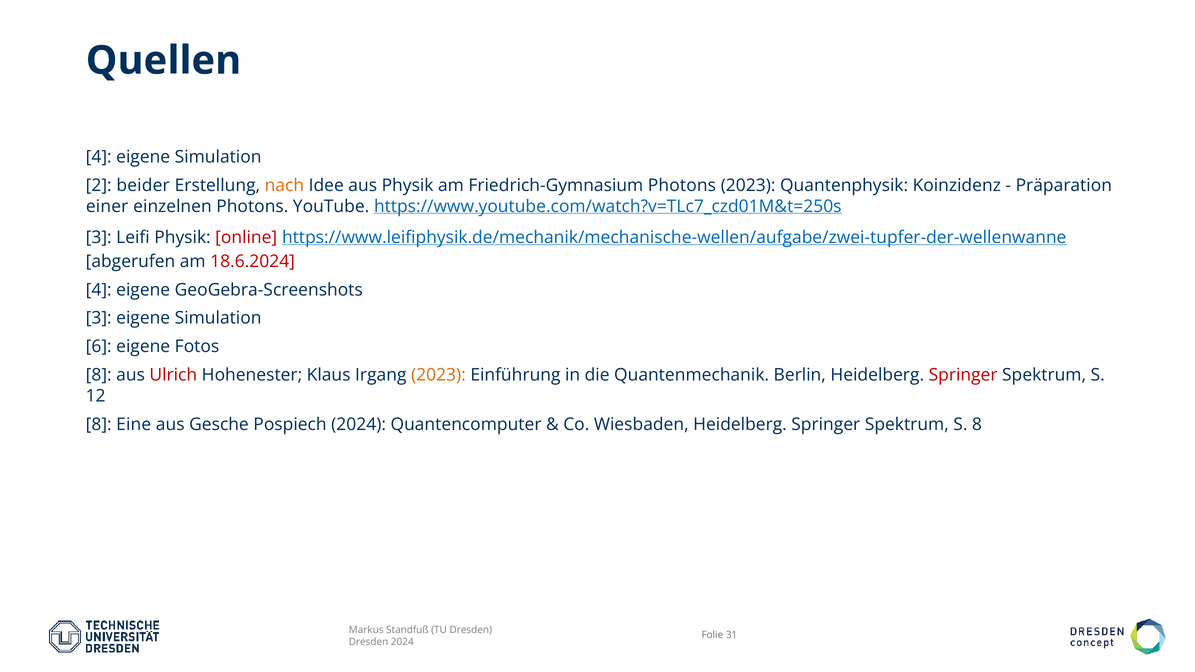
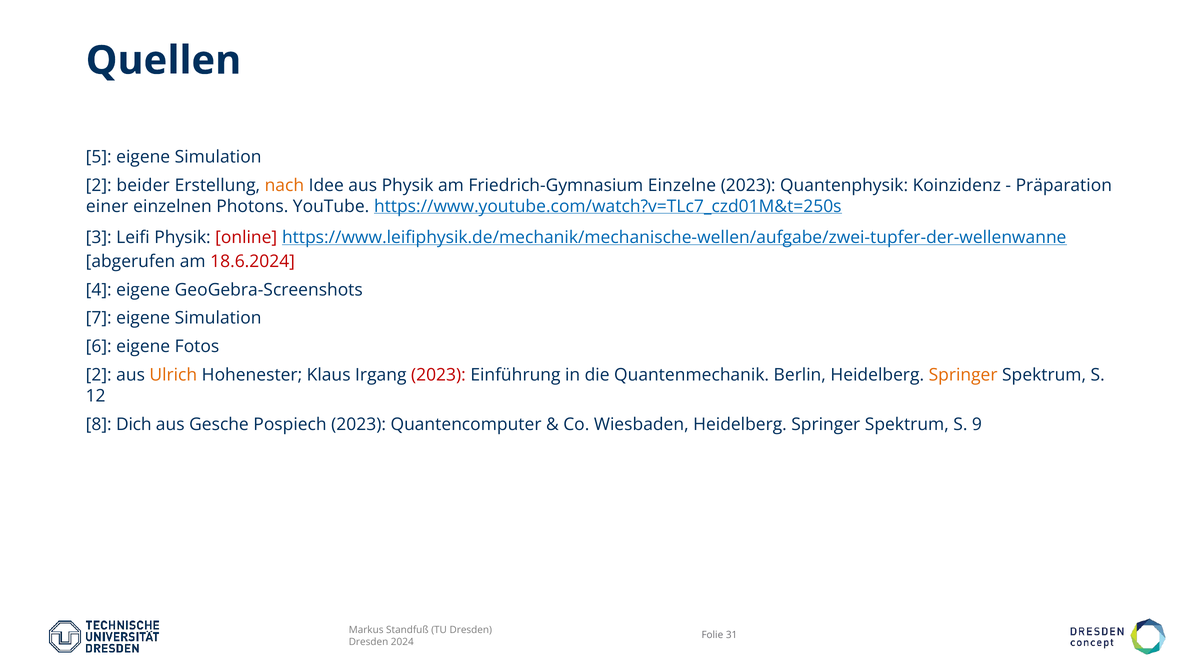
4 at (99, 157): 4 -> 5
Friedrich-Gymnasium Photons: Photons -> Einzelne
3 at (99, 318): 3 -> 7
8 at (99, 375): 8 -> 2
Ulrich colour: red -> orange
2023 at (438, 375) colour: orange -> red
Springer at (963, 375) colour: red -> orange
Eine: Eine -> Dich
Pospiech 2024: 2024 -> 2023
S 8: 8 -> 9
